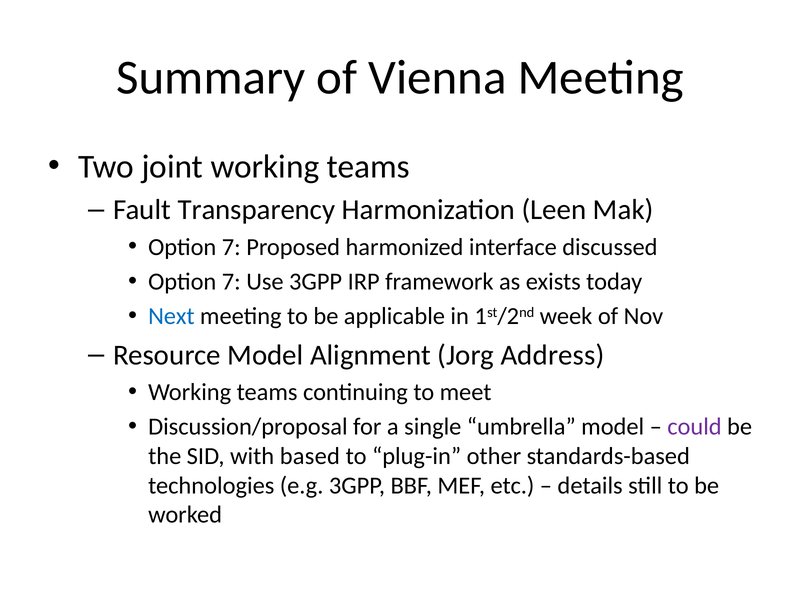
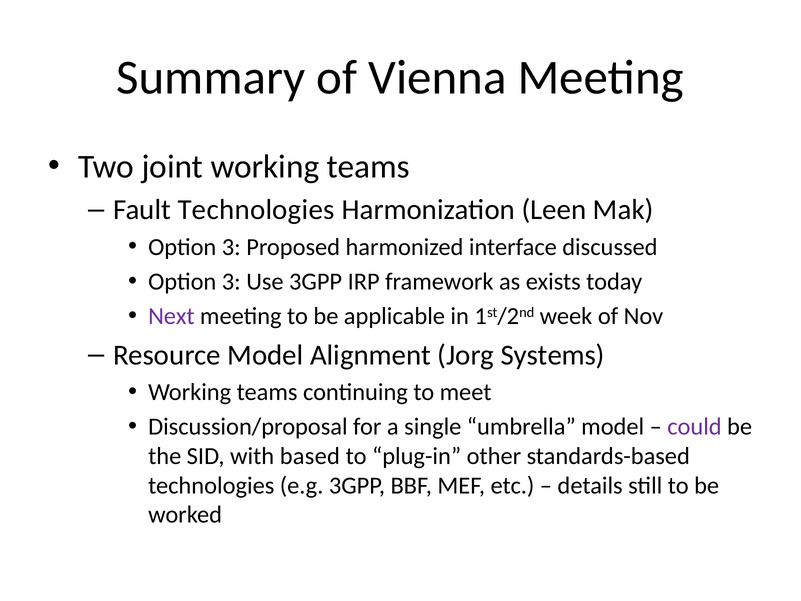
Fault Transparency: Transparency -> Technologies
7 at (231, 247): 7 -> 3
7 at (231, 282): 7 -> 3
Next colour: blue -> purple
Address: Address -> Systems
